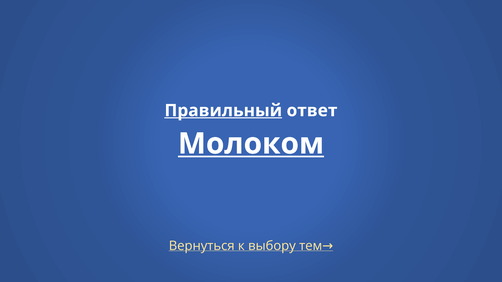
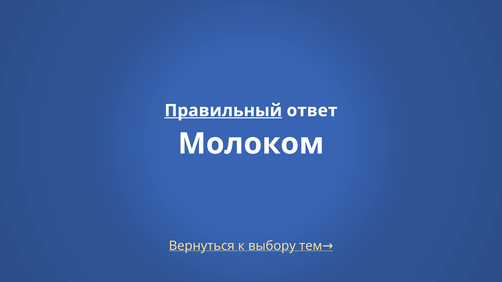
Молоком underline: present -> none
